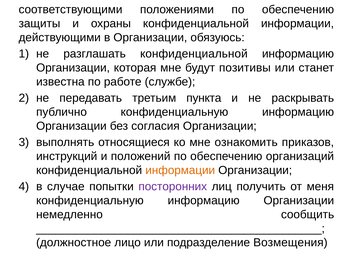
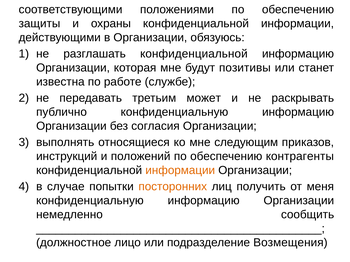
пункта: пункта -> может
ознакомить: ознакомить -> следующим
организаций: организаций -> контрагенты
посторонних colour: purple -> orange
